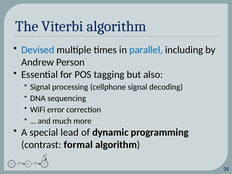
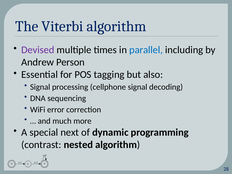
Devised colour: blue -> purple
lead: lead -> next
formal: formal -> nested
